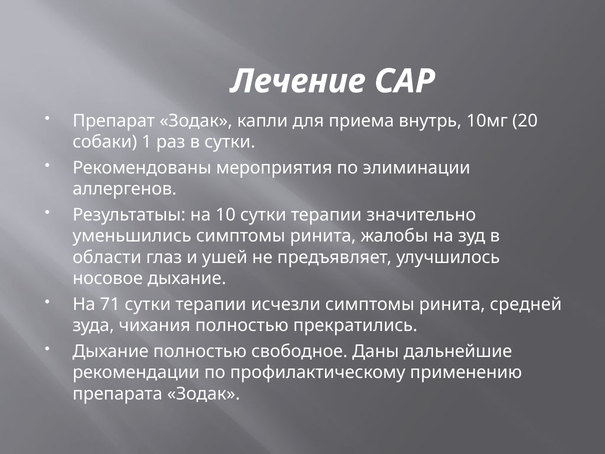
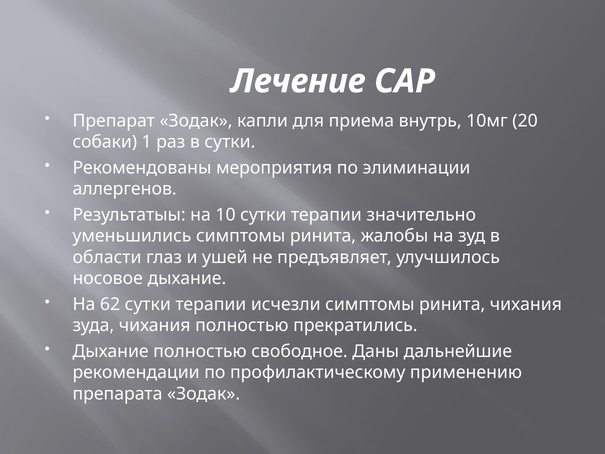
71: 71 -> 62
ринита средней: средней -> чихания
